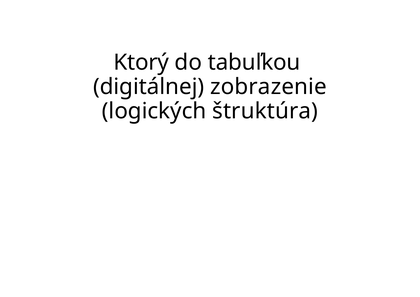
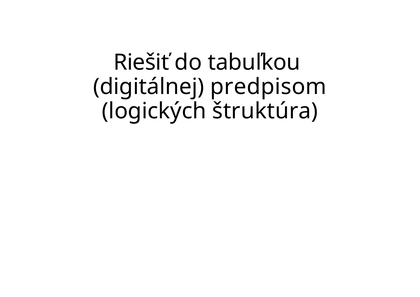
Ktorý: Ktorý -> Riešiť
zobrazenie: zobrazenie -> predpisom
